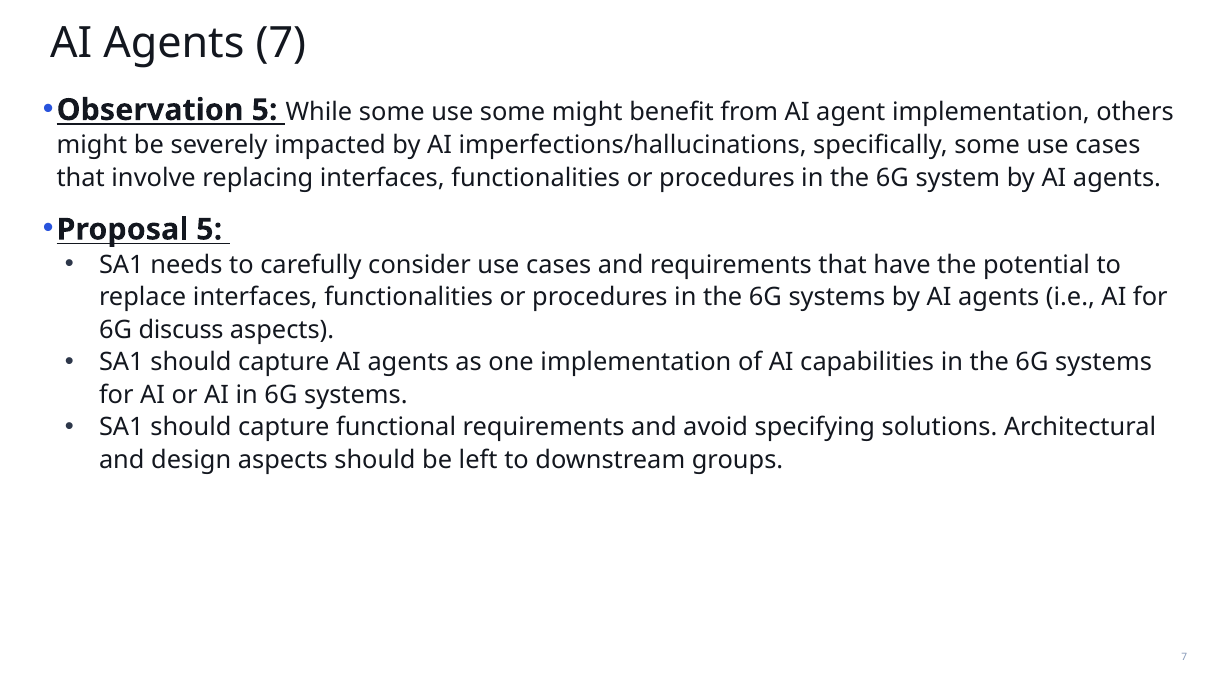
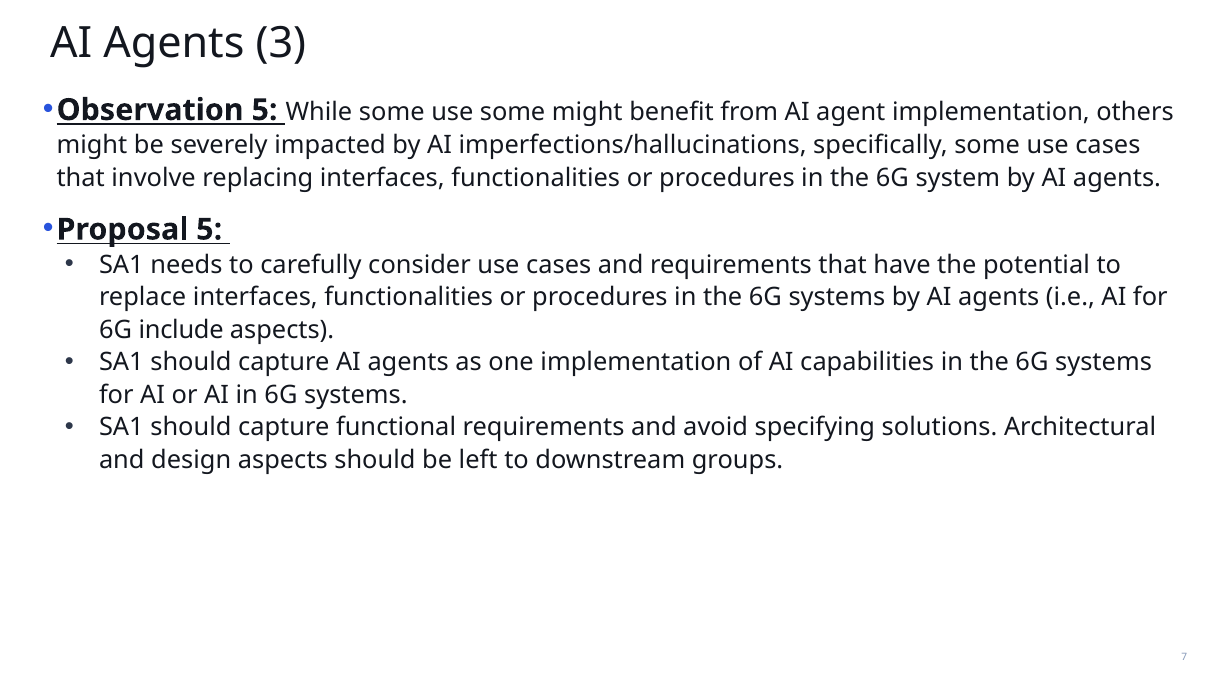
Agents 7: 7 -> 3
discuss: discuss -> include
